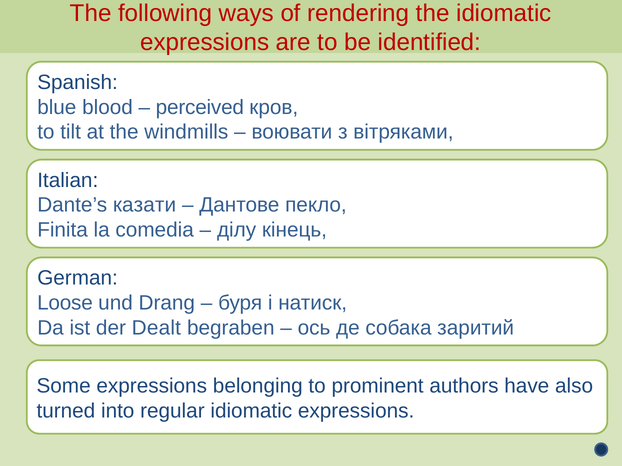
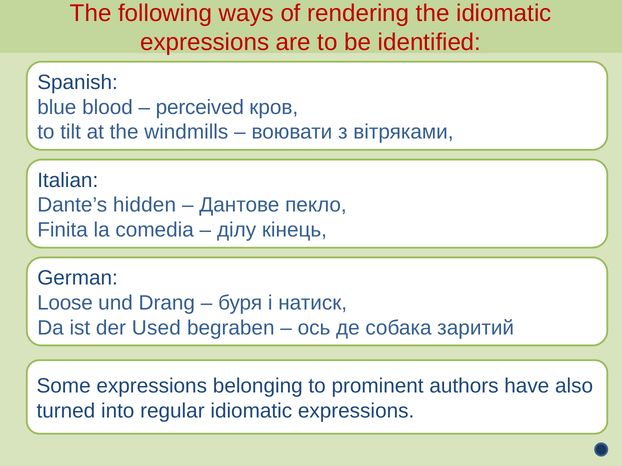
казати: казати -> hidden
Dealt: Dealt -> Used
